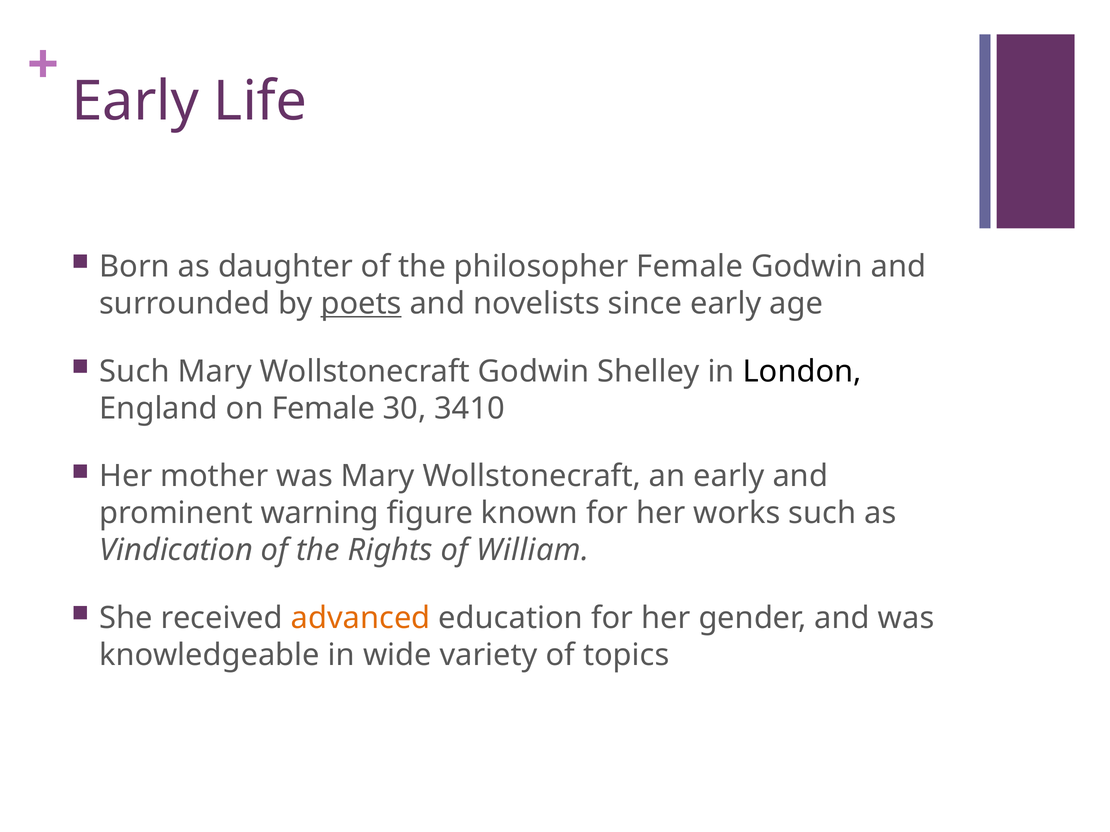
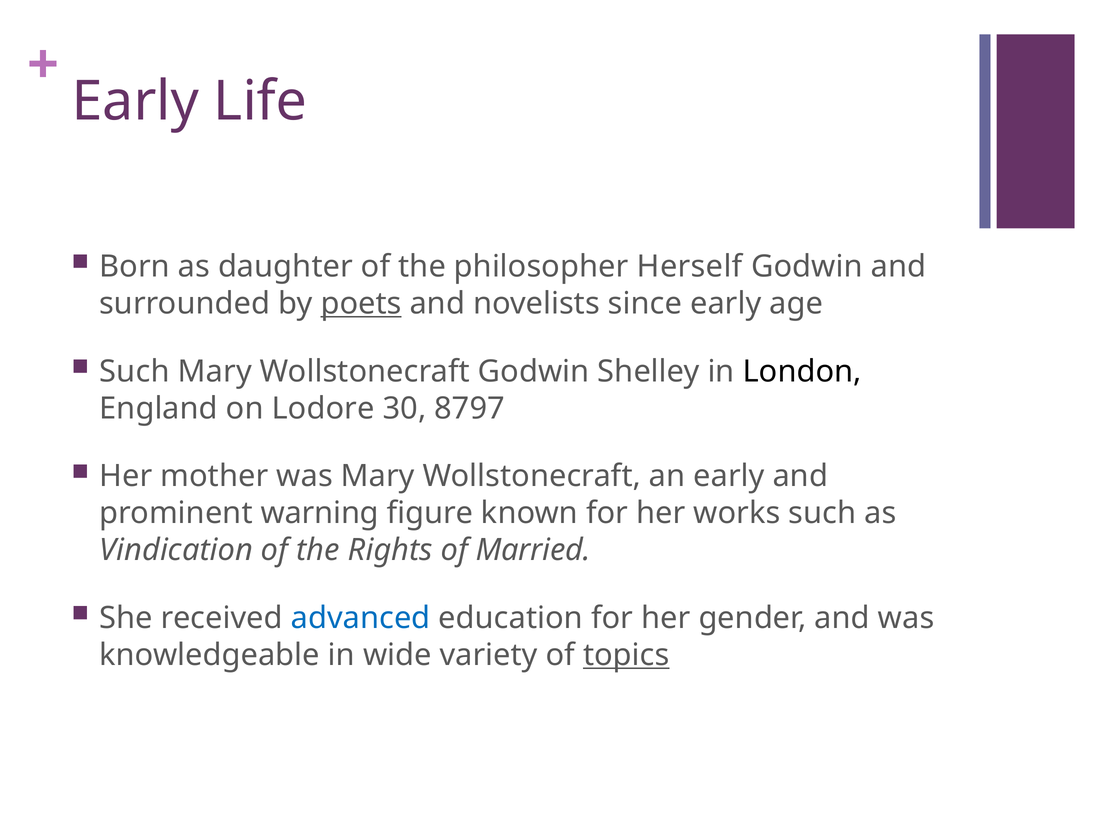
philosopher Female: Female -> Herself
on Female: Female -> Lodore
3410: 3410 -> 8797
William: William -> Married
advanced colour: orange -> blue
topics underline: none -> present
